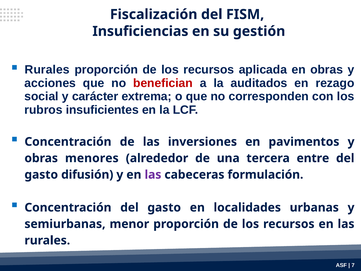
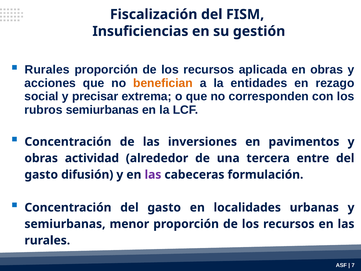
benefician colour: red -> orange
auditados: auditados -> entidades
carácter: carácter -> precisar
rubros insuficientes: insuficientes -> semiurbanas
menores: menores -> actividad
